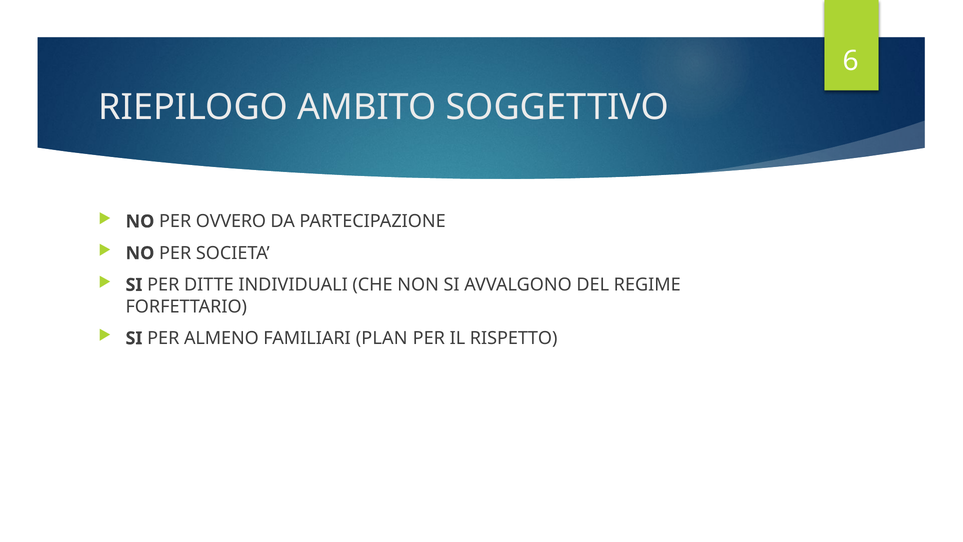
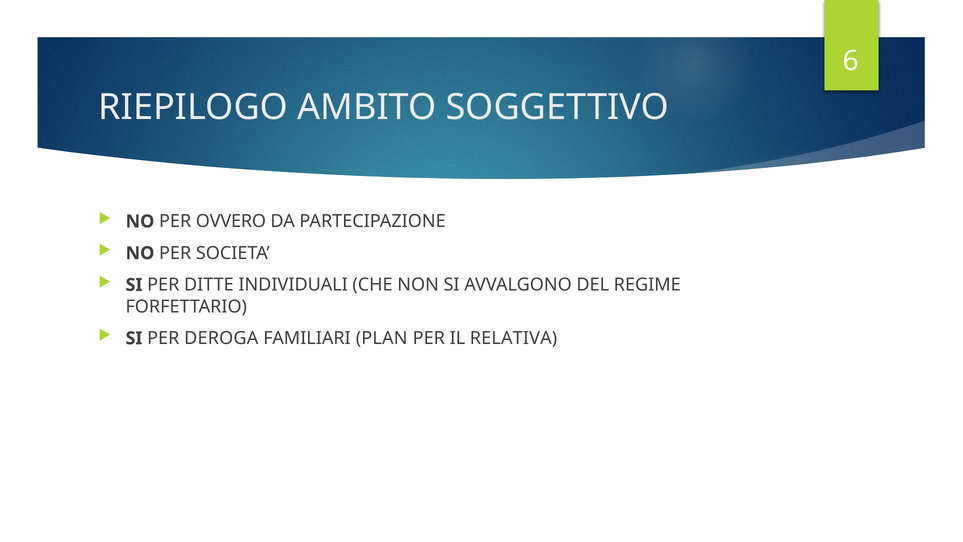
ALMENO: ALMENO -> DEROGA
RISPETTO: RISPETTO -> RELATIVA
